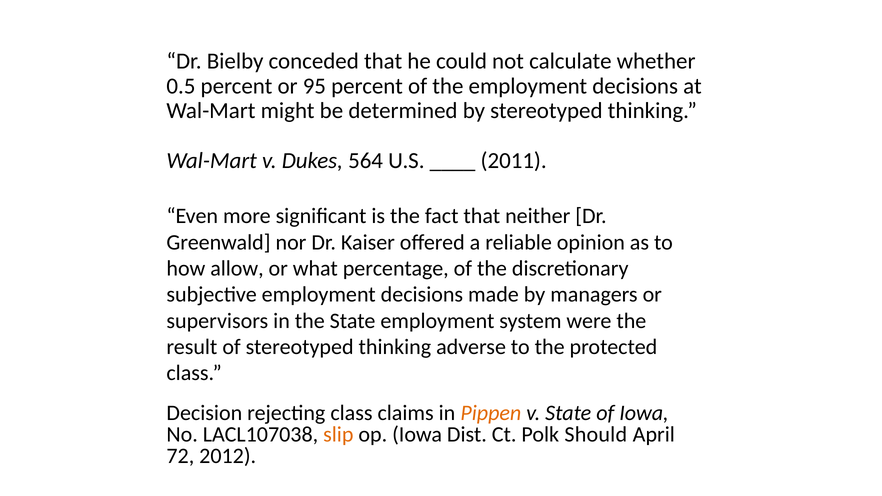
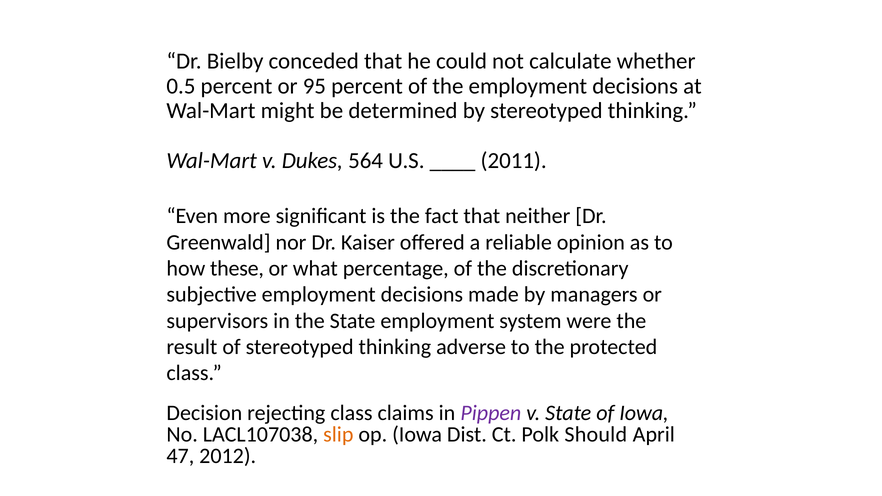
allow: allow -> these
Pippen colour: orange -> purple
72: 72 -> 47
